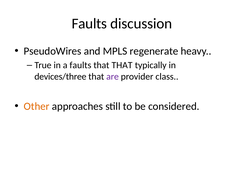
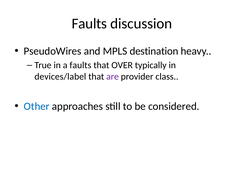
regenerate: regenerate -> destination
that THAT: THAT -> OVER
devices/three: devices/three -> devices/label
Other colour: orange -> blue
